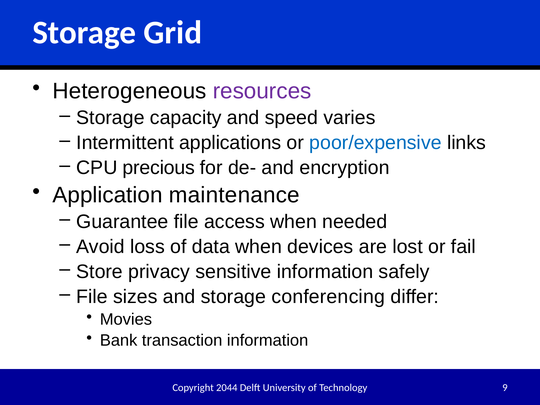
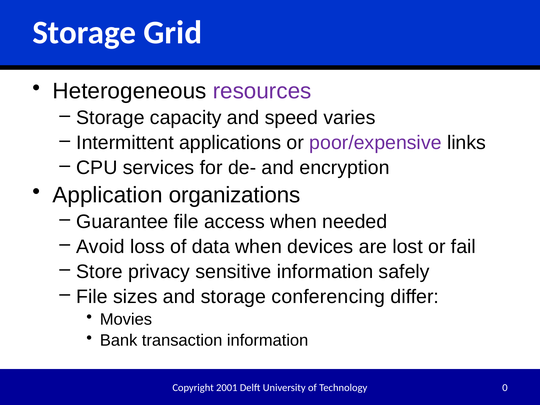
poor/expensive colour: blue -> purple
precious: precious -> services
maintenance: maintenance -> organizations
2044: 2044 -> 2001
9: 9 -> 0
